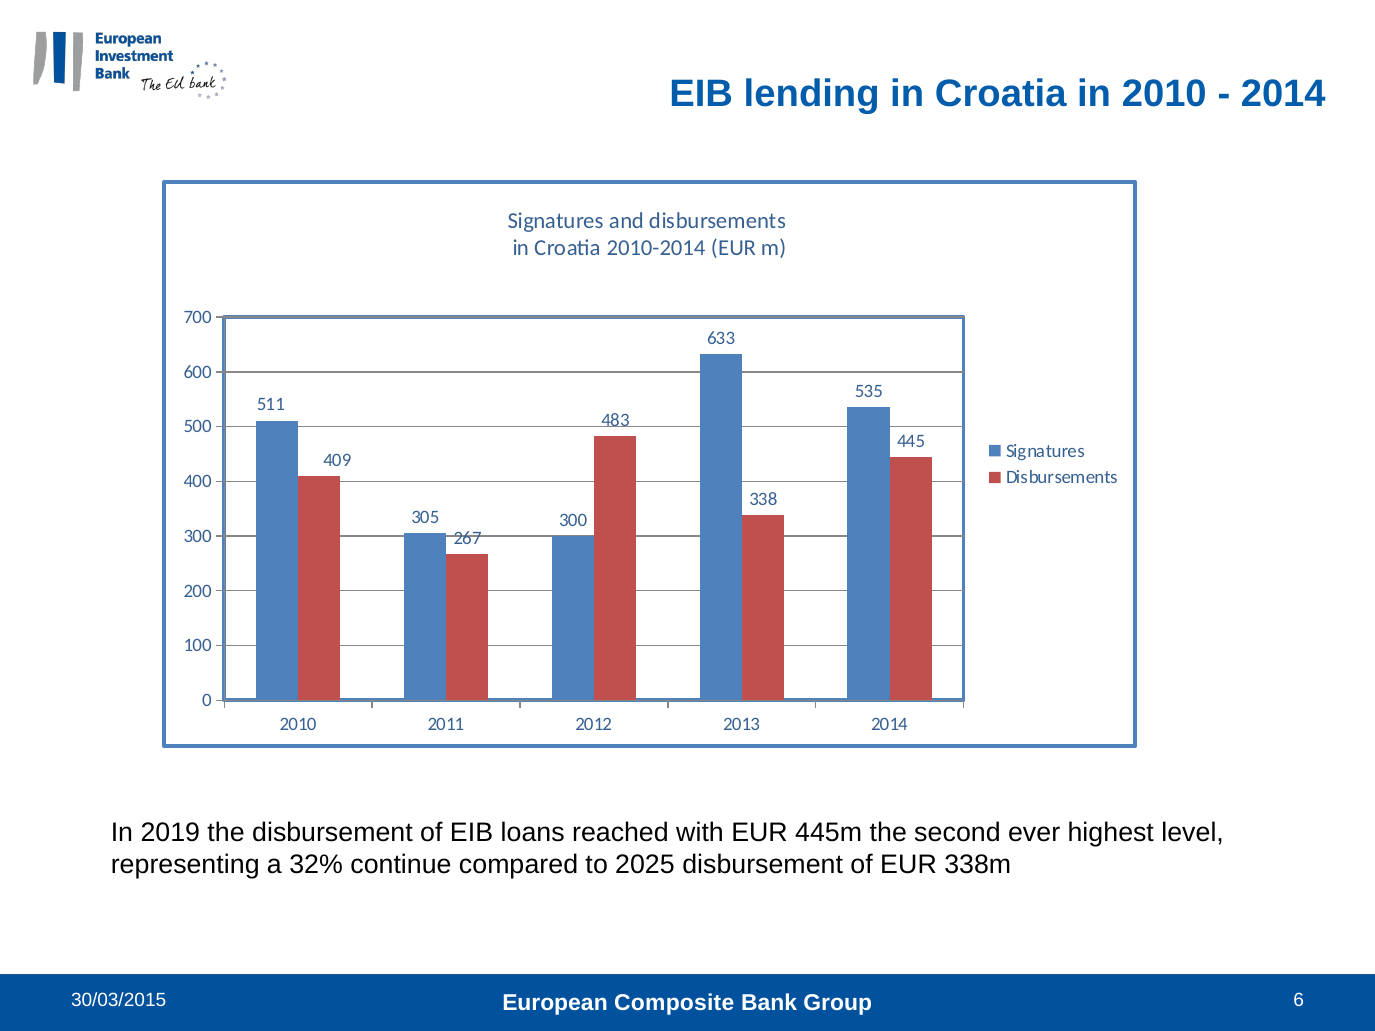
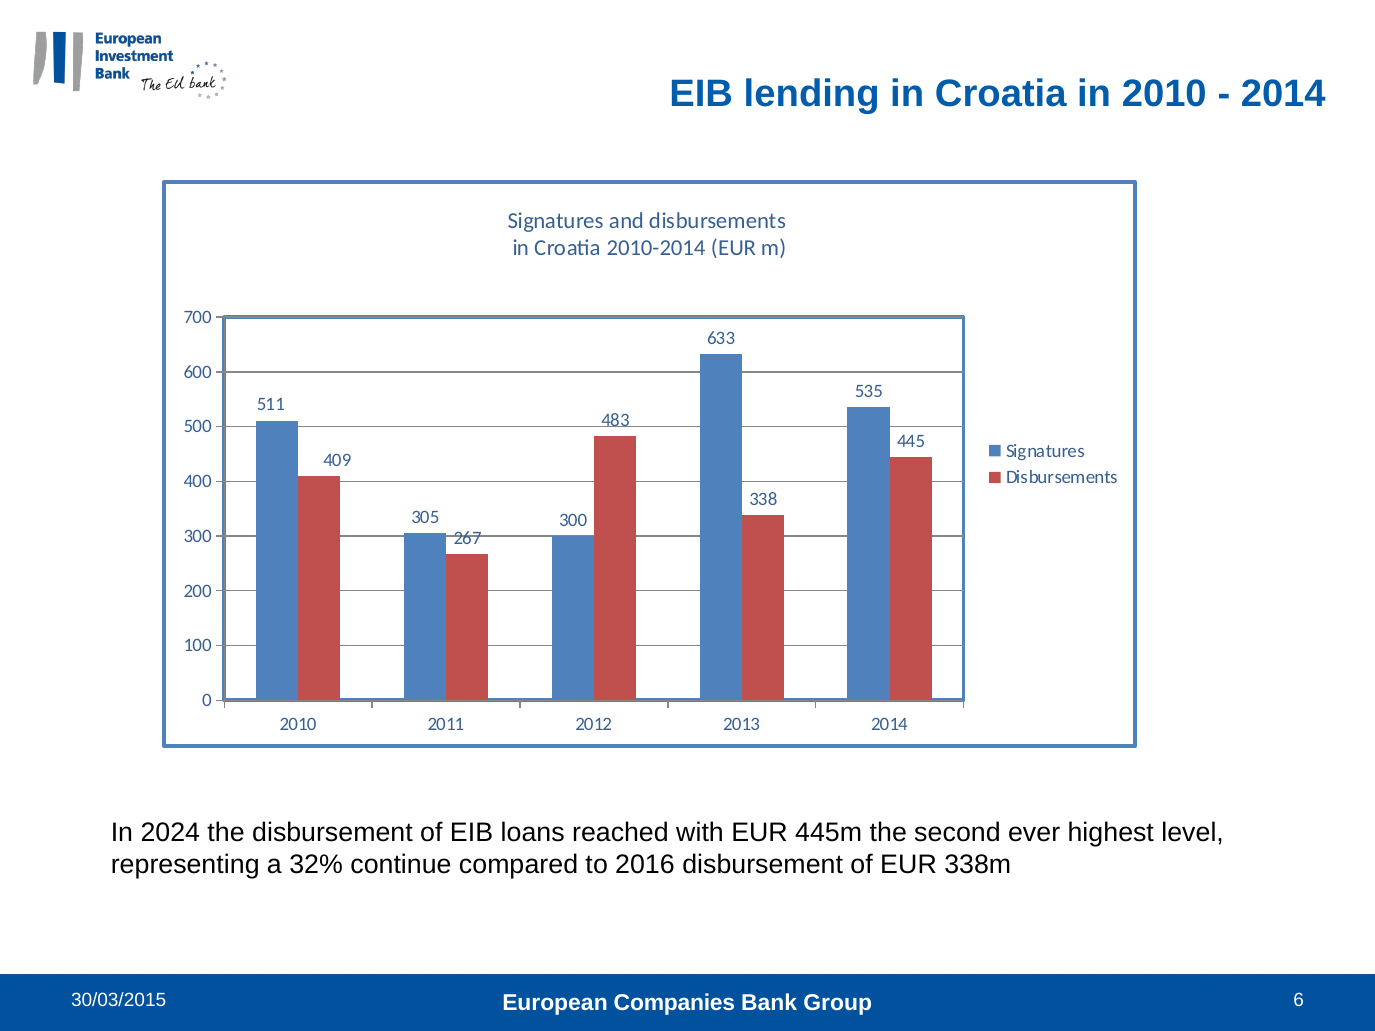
2019: 2019 -> 2024
2025: 2025 -> 2016
Composite: Composite -> Companies
